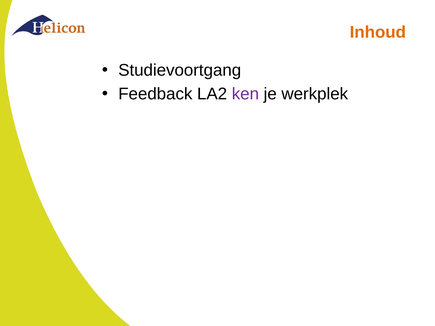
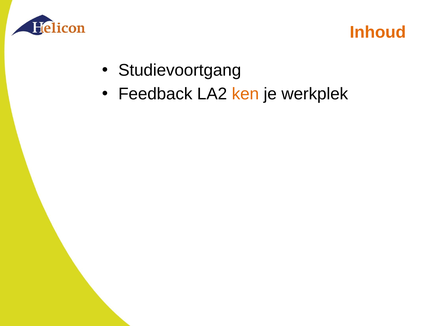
ken colour: purple -> orange
